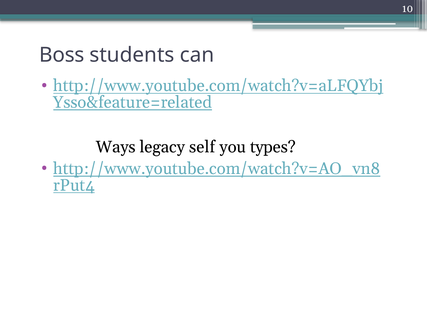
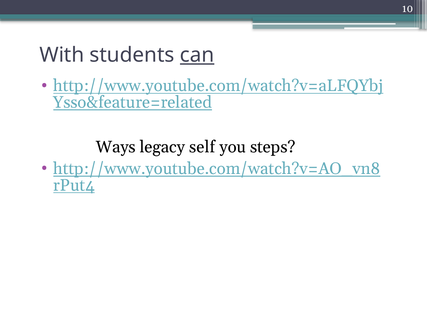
Boss: Boss -> With
can underline: none -> present
types: types -> steps
